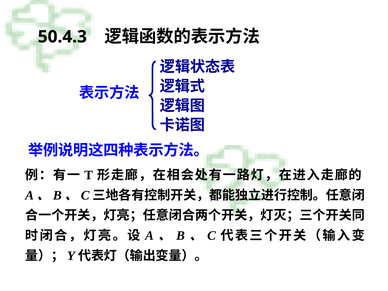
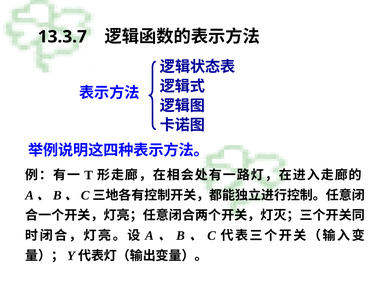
50.4.3: 50.4.3 -> 13.3.7
